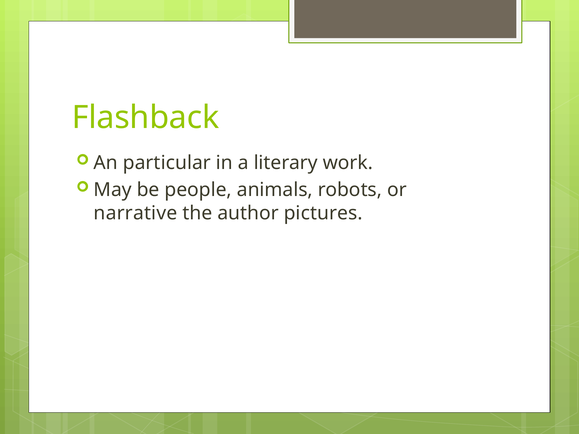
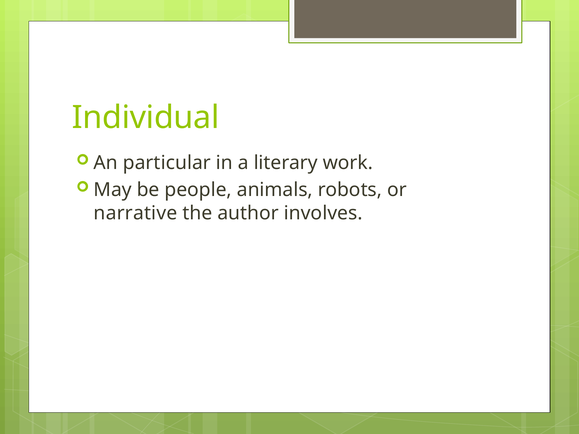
Flashback: Flashback -> Individual
pictures: pictures -> involves
